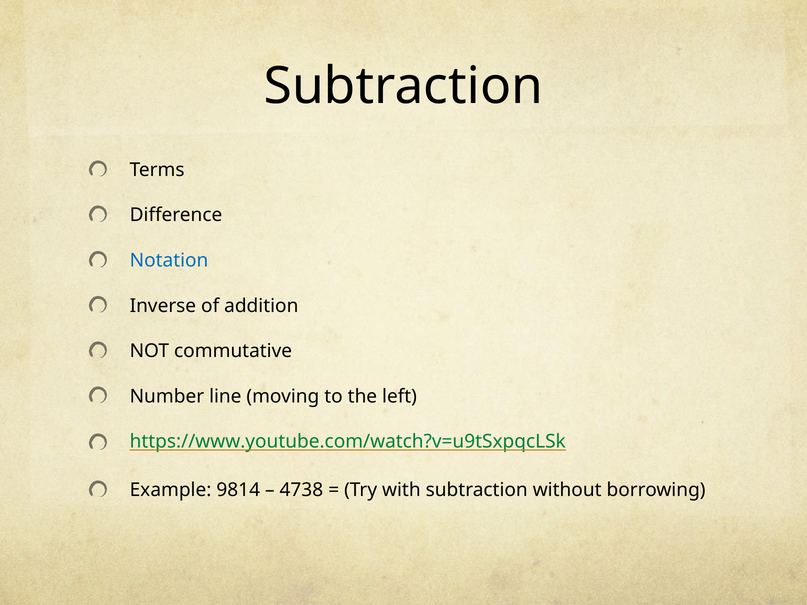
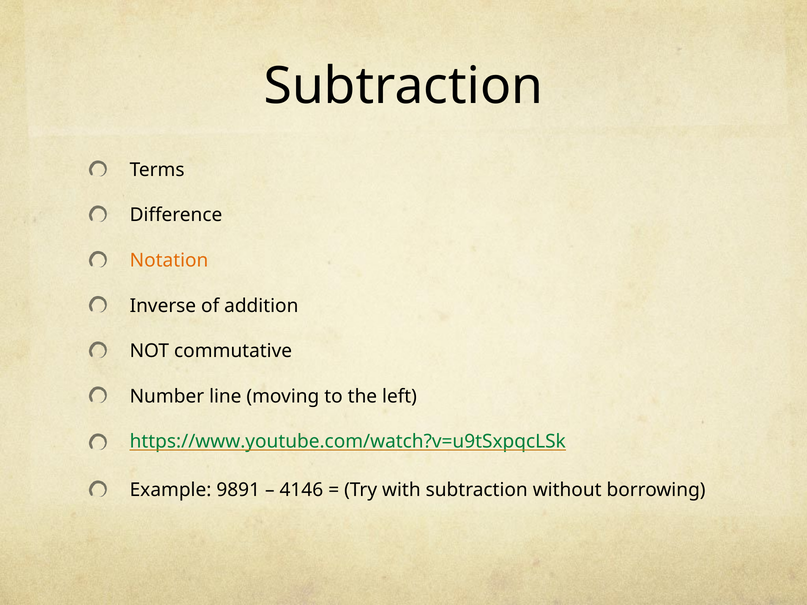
Notation colour: blue -> orange
9814: 9814 -> 9891
4738: 4738 -> 4146
